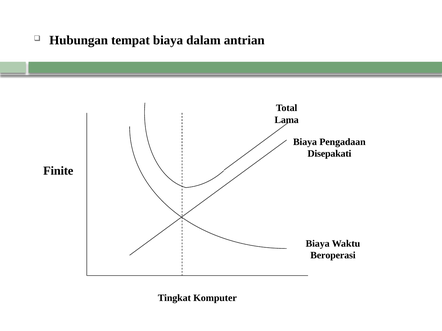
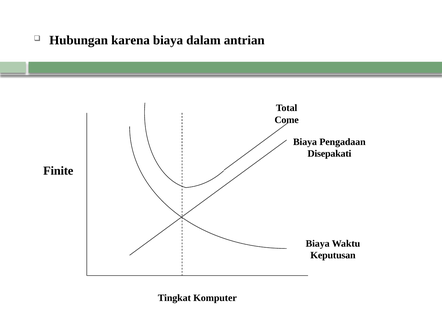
tempat: tempat -> karena
Lama: Lama -> Come
Beroperasi: Beroperasi -> Keputusan
